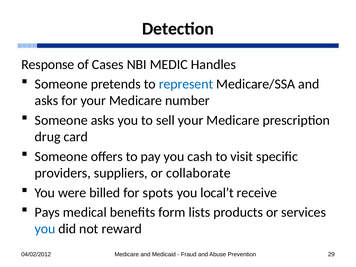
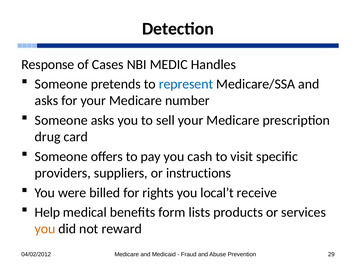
collaborate: collaborate -> instructions
spots: spots -> rights
Pays: Pays -> Help
you at (45, 229) colour: blue -> orange
